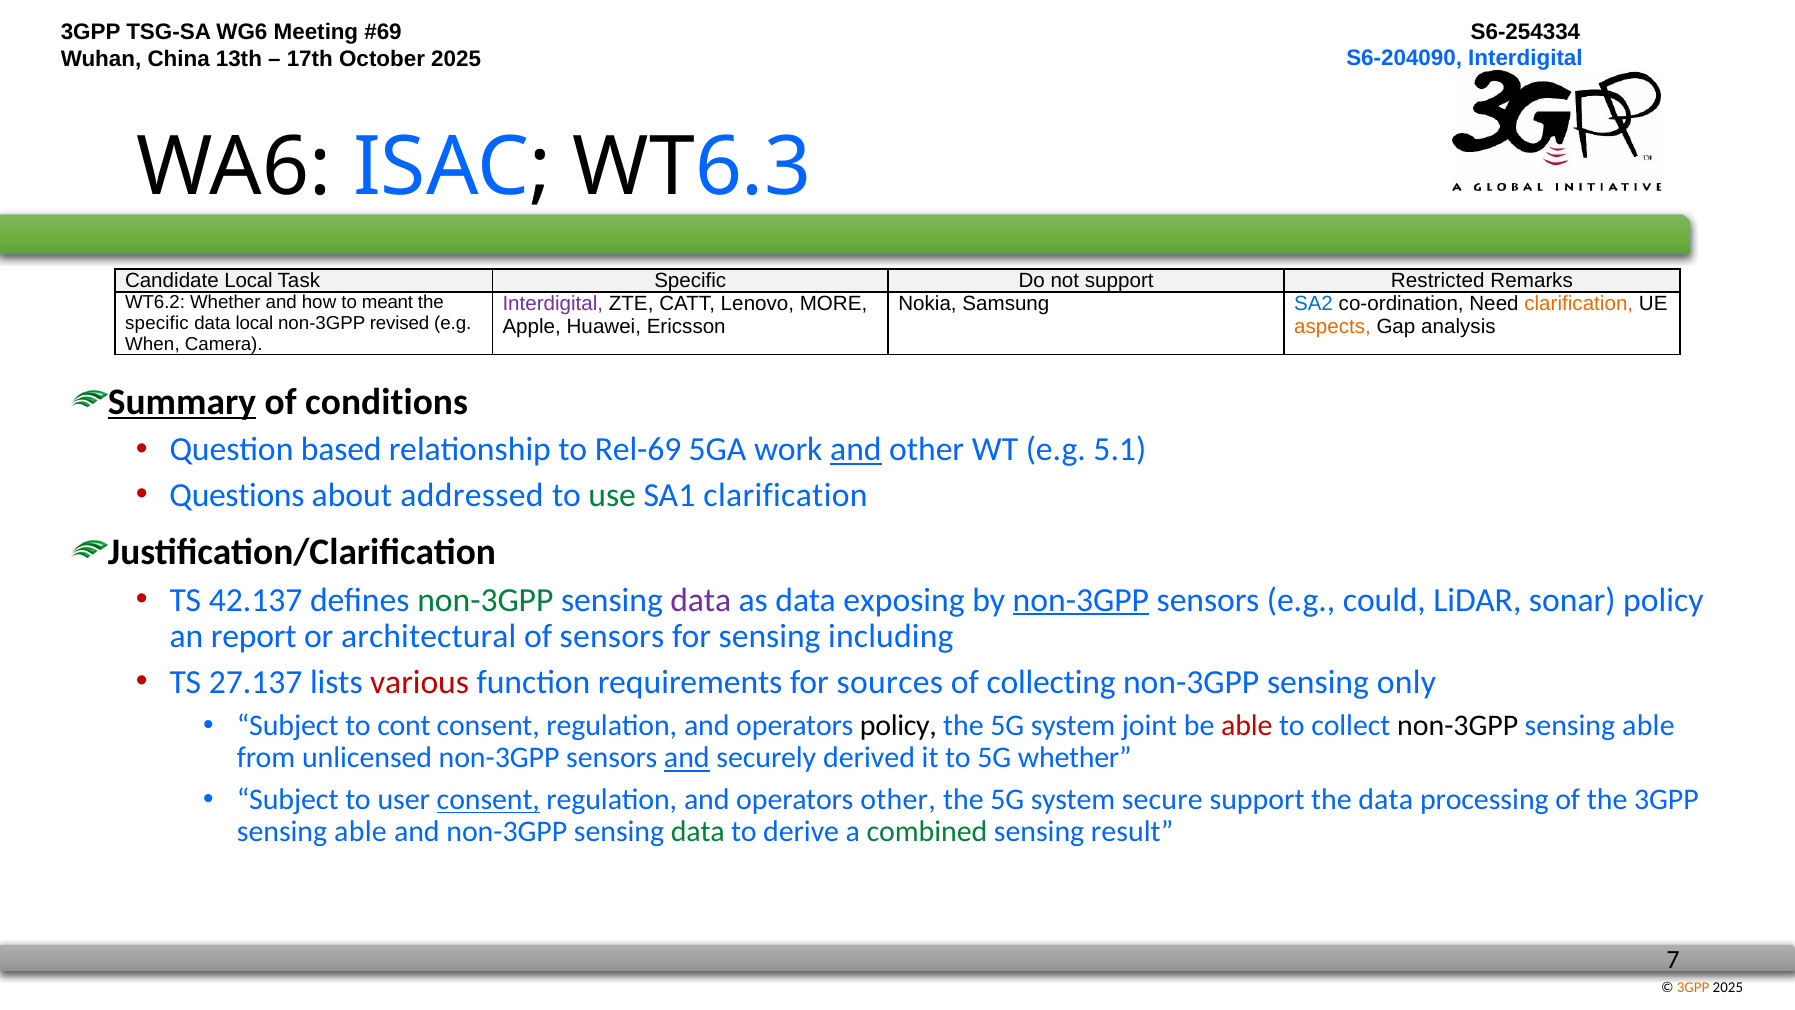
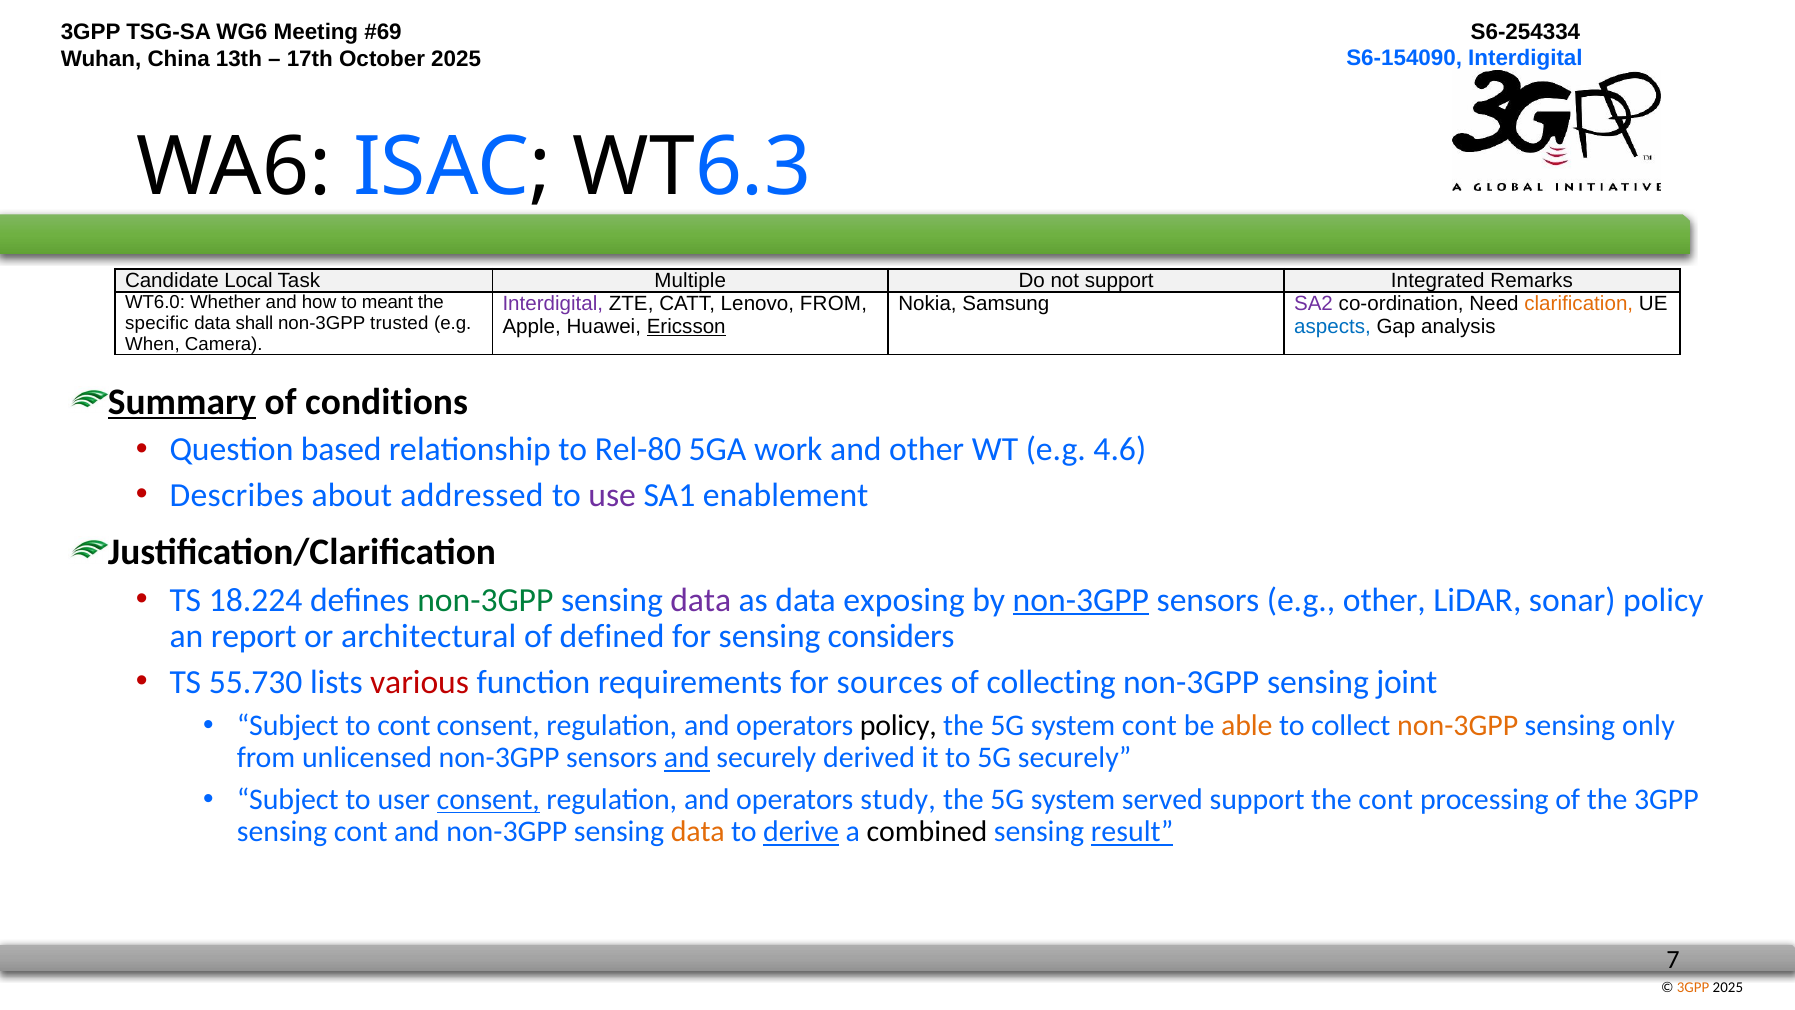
S6-204090: S6-204090 -> S6-154090
Task Specific: Specific -> Multiple
Restricted: Restricted -> Integrated
WT6.2: WT6.2 -> WT6.0
Lenovo MORE: MORE -> FROM
SA2 colour: blue -> purple
data local: local -> shall
revised: revised -> trusted
Ericsson underline: none -> present
aspects colour: orange -> blue
Rel-69: Rel-69 -> Rel-80
and at (856, 449) underline: present -> none
5.1: 5.1 -> 4.6
Questions: Questions -> Describes
use colour: green -> purple
SA1 clarification: clarification -> enablement
42.137: 42.137 -> 18.224
e.g could: could -> other
of sensors: sensors -> defined
including: including -> considers
27.137: 27.137 -> 55.730
only: only -> joint
system joint: joint -> cont
able at (1247, 725) colour: red -> orange
non-3GPP at (1458, 725) colour: black -> orange
able at (1648, 725): able -> only
5G whether: whether -> securely
operators other: other -> study
secure: secure -> served
the data: data -> cont
able at (361, 832): able -> cont
data at (698, 832) colour: green -> orange
derive underline: none -> present
combined colour: green -> black
result underline: none -> present
